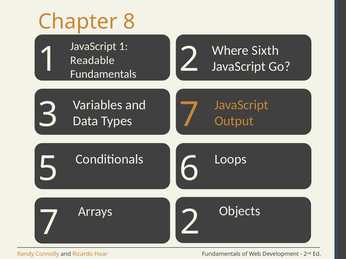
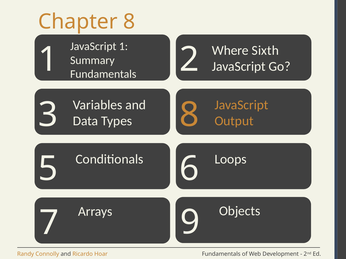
Readable: Readable -> Summary
3 7: 7 -> 8
Arrays 2: 2 -> 9
